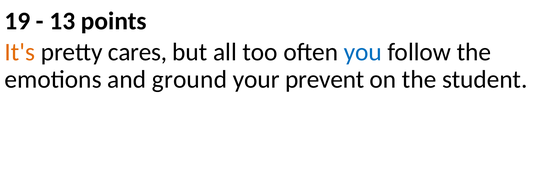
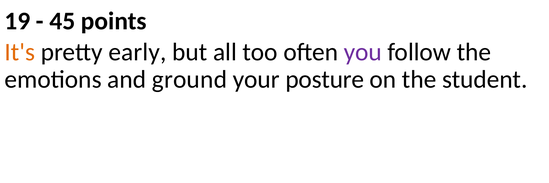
13: 13 -> 45
cares: cares -> early
you colour: blue -> purple
prevent: prevent -> posture
